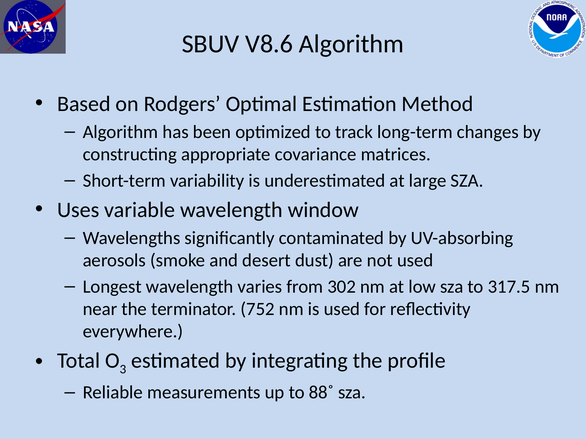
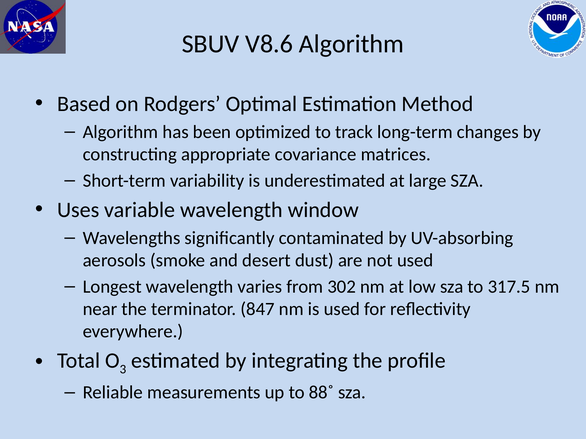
752: 752 -> 847
